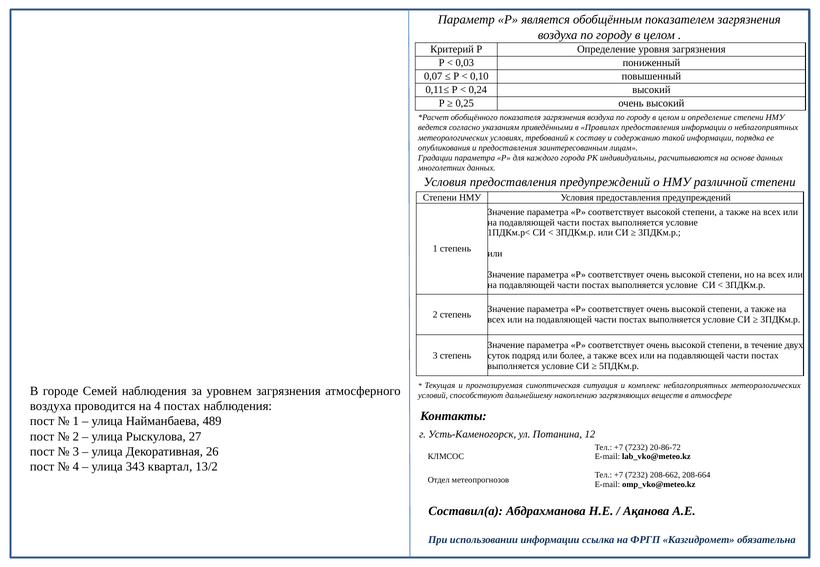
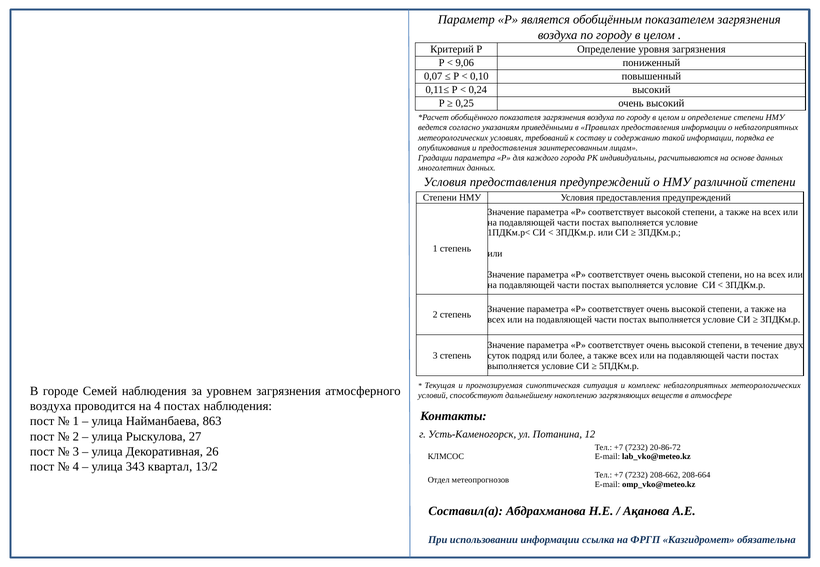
0,03: 0,03 -> 9,06
489: 489 -> 863
